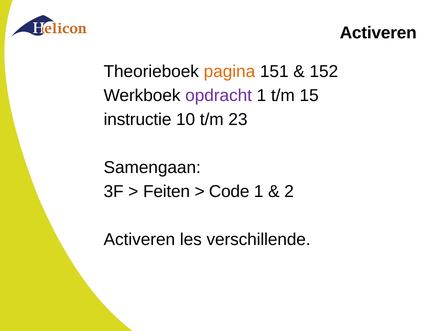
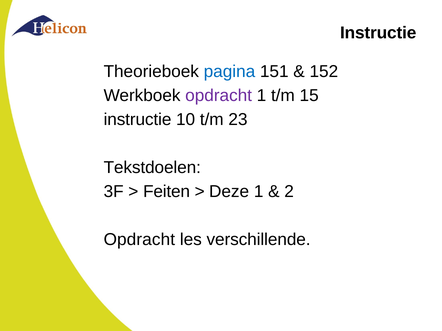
Activeren at (378, 33): Activeren -> Instructie
pagina colour: orange -> blue
Samengaan: Samengaan -> Tekstdoelen
Code: Code -> Deze
Activeren at (139, 240): Activeren -> Opdracht
